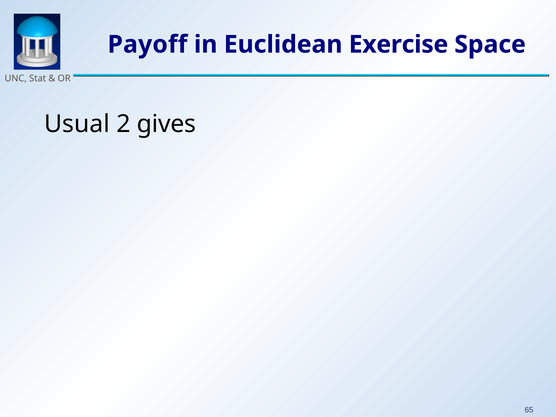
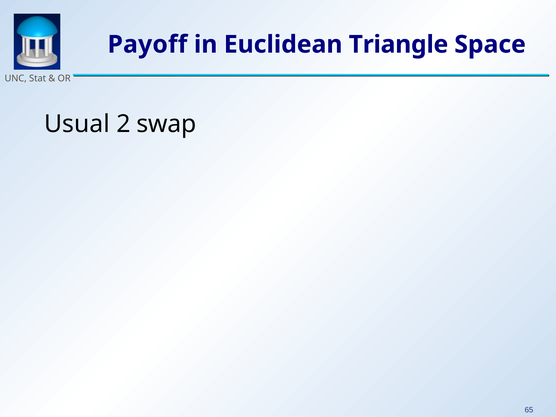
Exercise: Exercise -> Triangle
gives: gives -> swap
